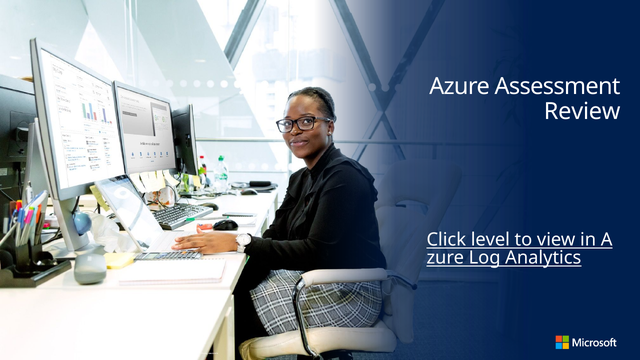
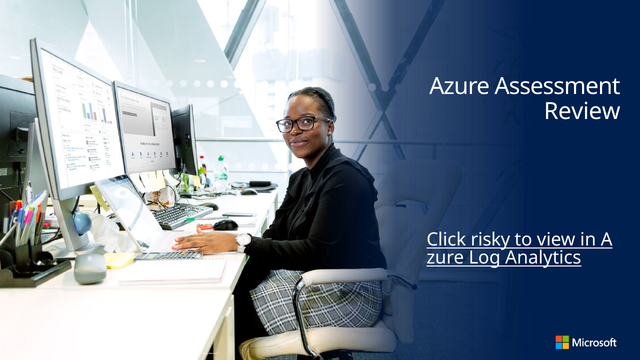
level: level -> risky
